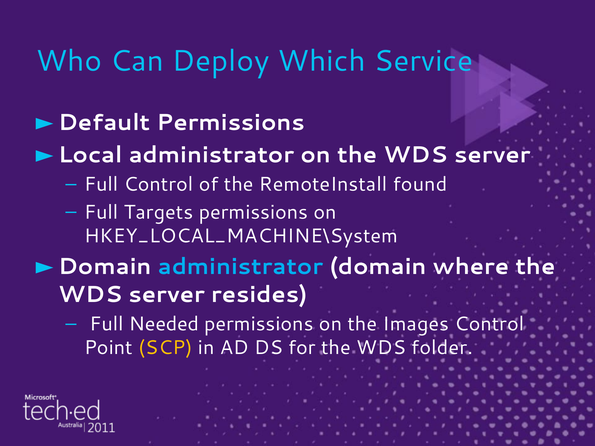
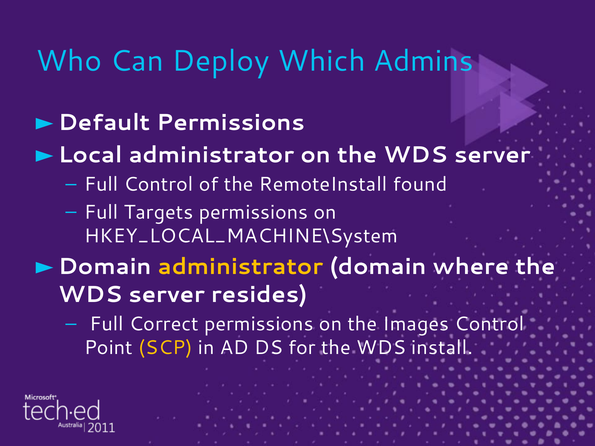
Service: Service -> Admins
administrator at (240, 267) colour: light blue -> yellow
Needed: Needed -> Correct
folder: folder -> install
